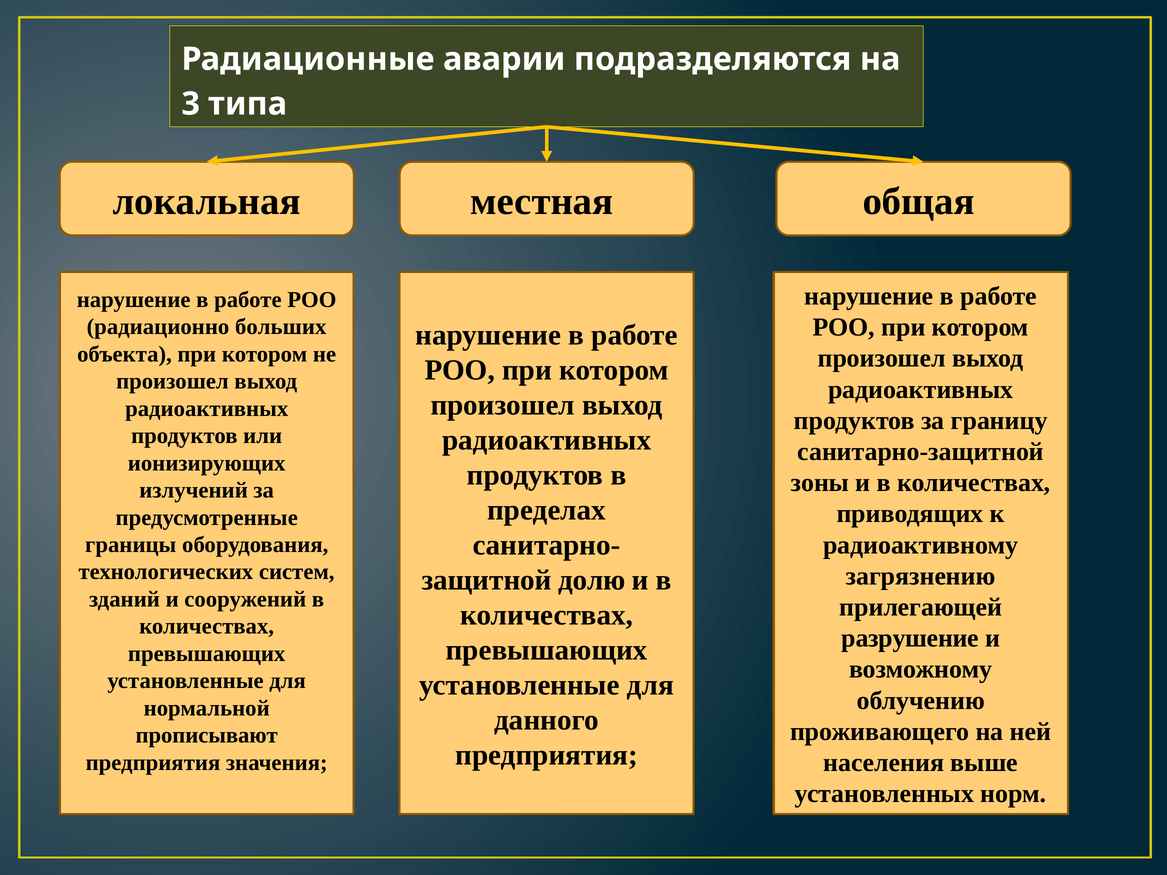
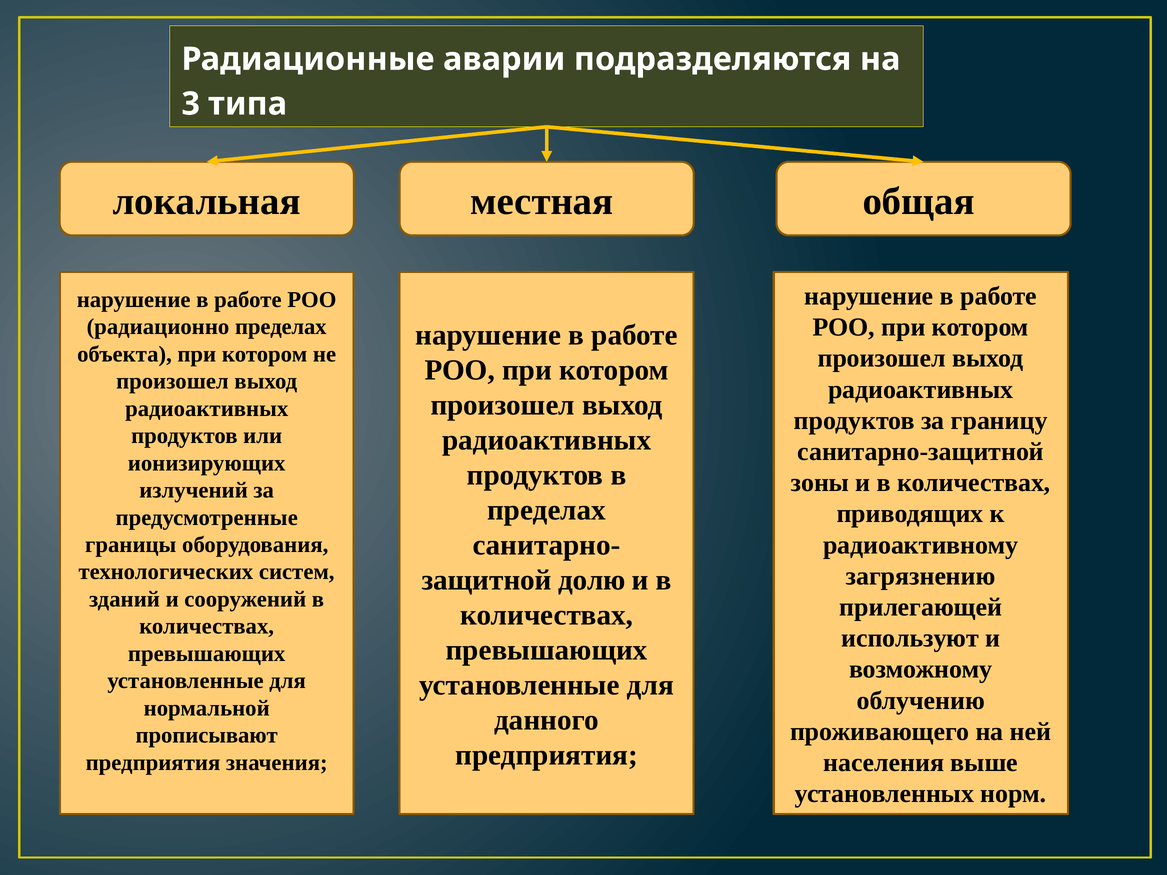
радиационно больших: больших -> пределах
разрушение: разрушение -> используют
